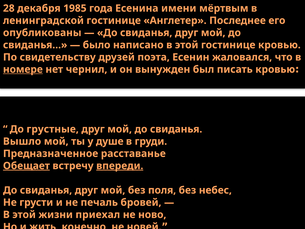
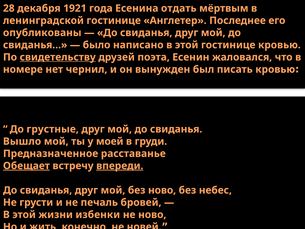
1985: 1985 -> 1921
имени: имени -> отдать
свидетельству underline: none -> present
номере underline: present -> none
душе: душе -> моей
без поля: поля -> ново
приехал: приехал -> избенки
